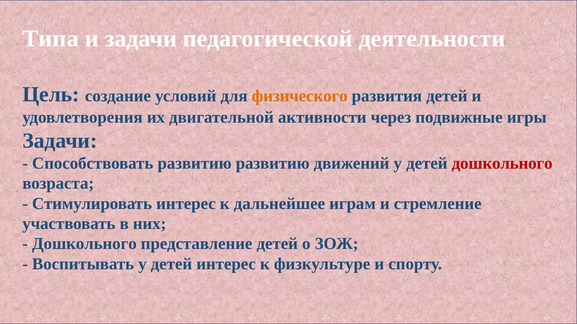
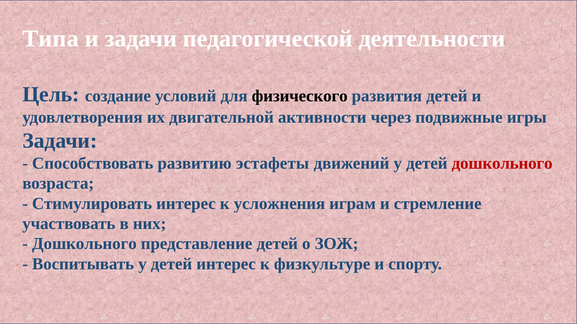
физического colour: orange -> black
развитию развитию: развитию -> эстафеты
дальнейшее: дальнейшее -> усложнения
